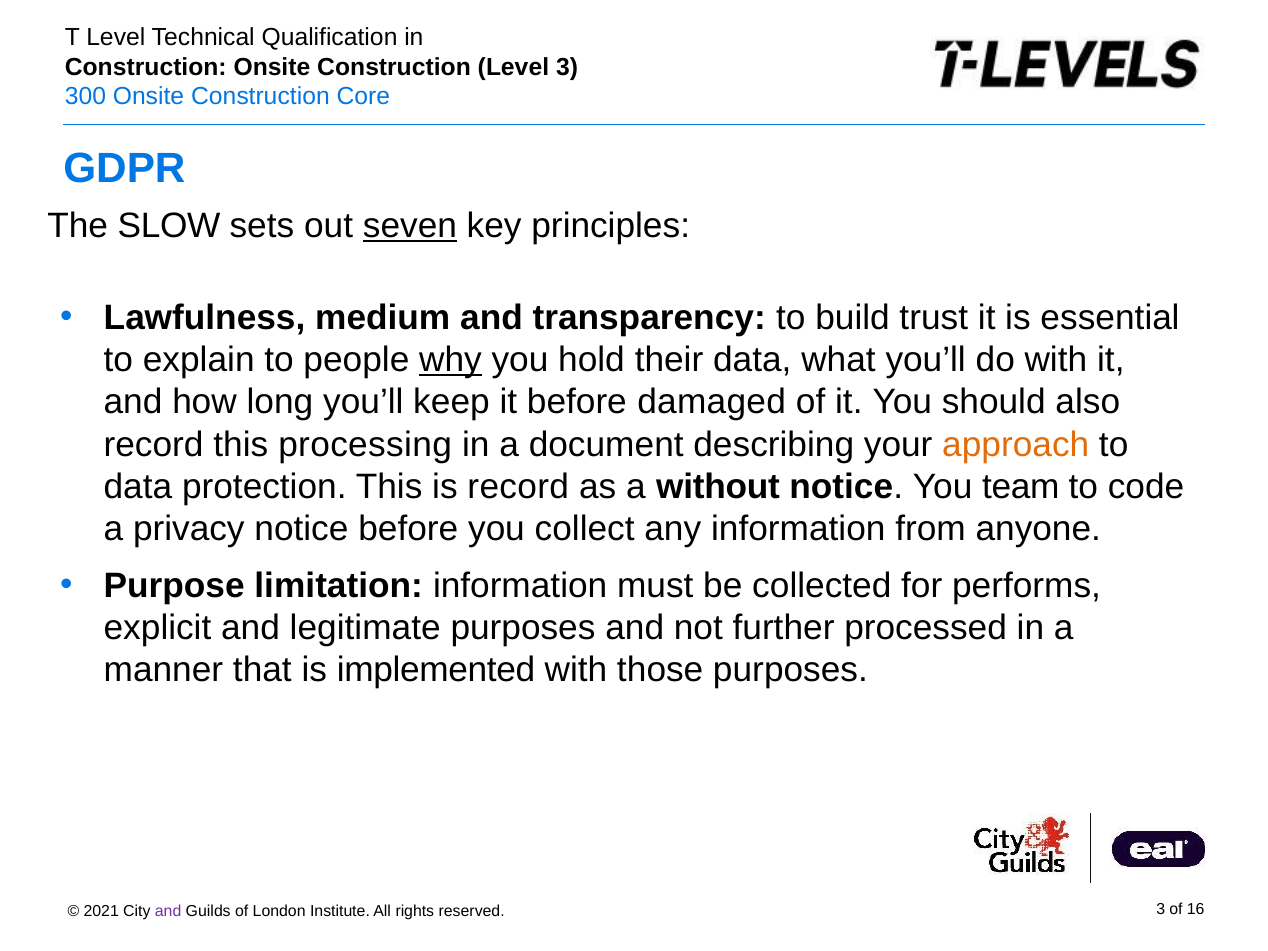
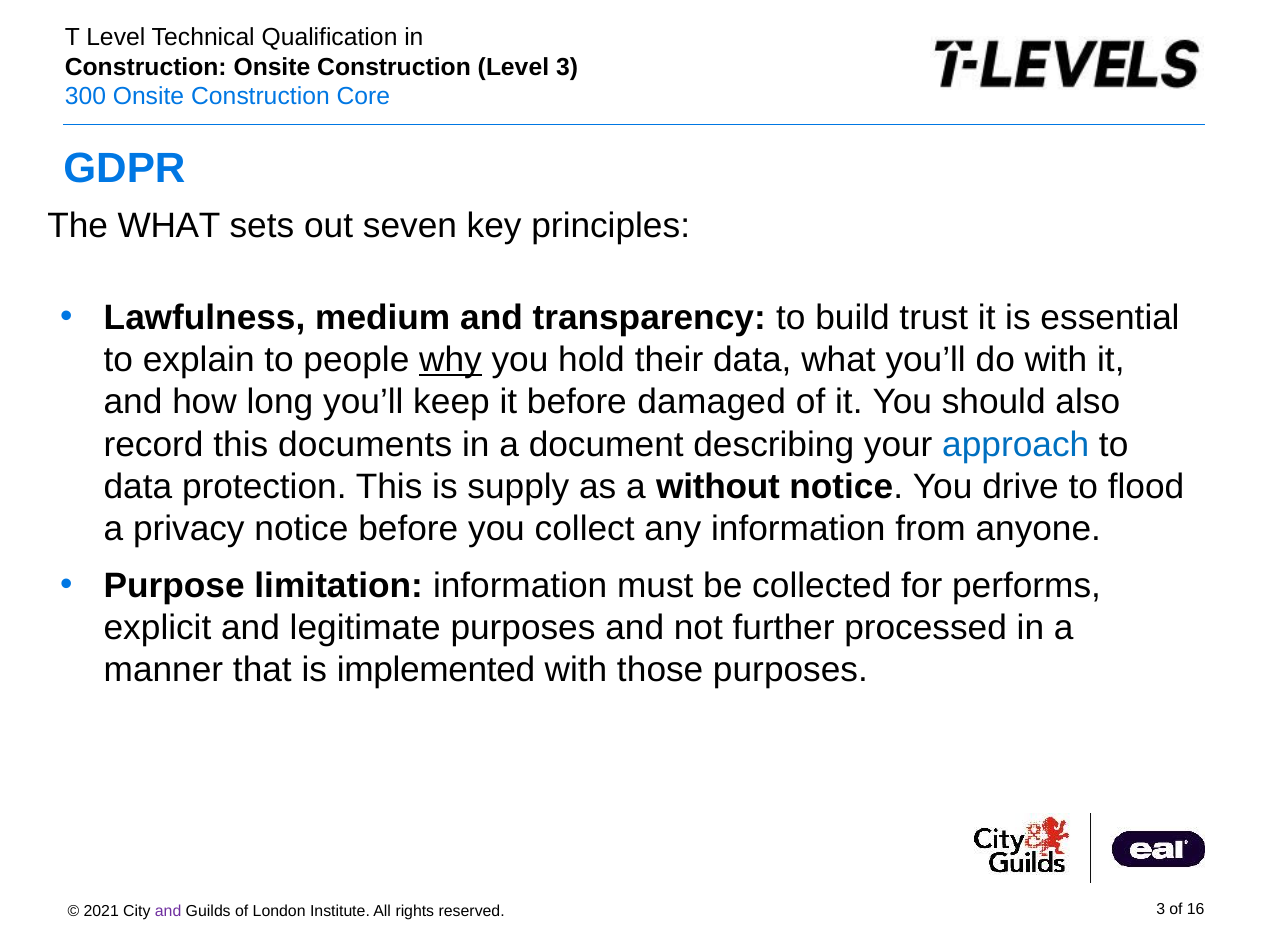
The SLOW: SLOW -> WHAT
seven underline: present -> none
processing: processing -> documents
approach colour: orange -> blue
is record: record -> supply
team: team -> drive
code: code -> flood
